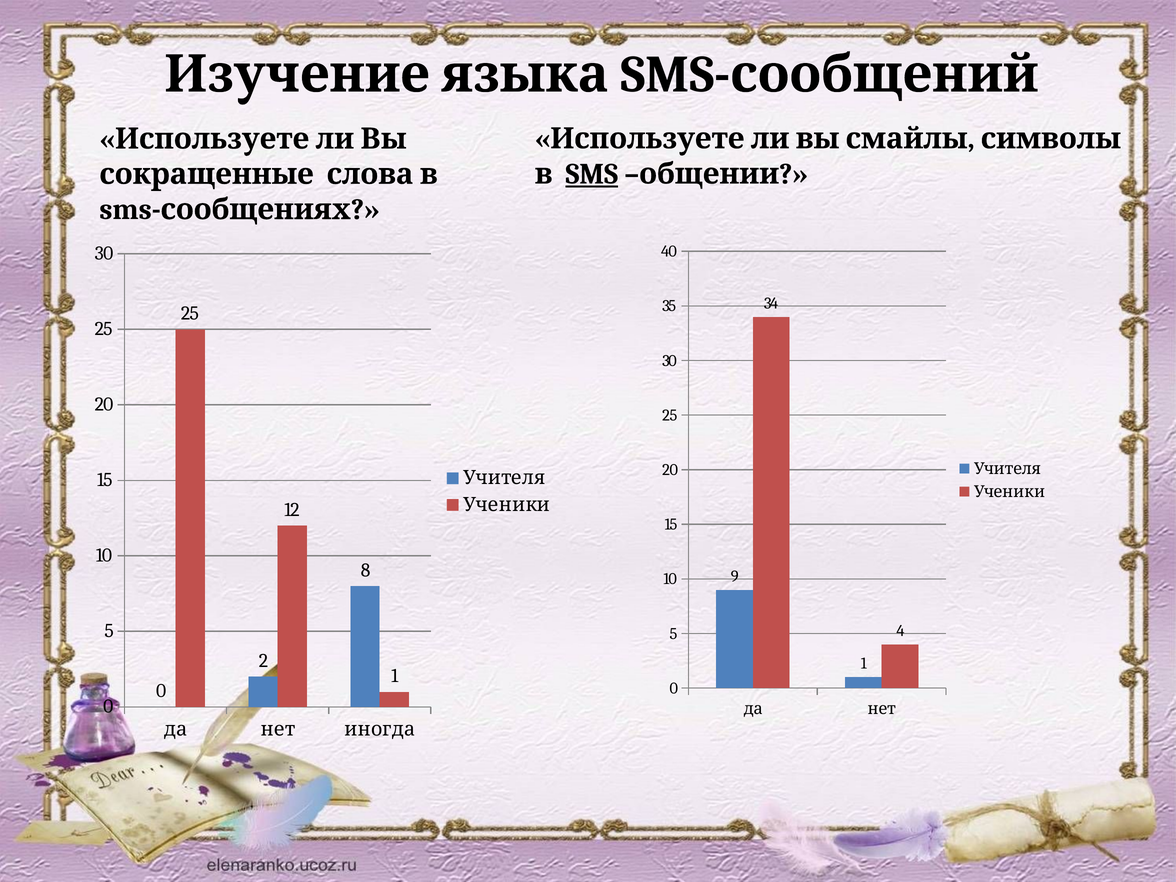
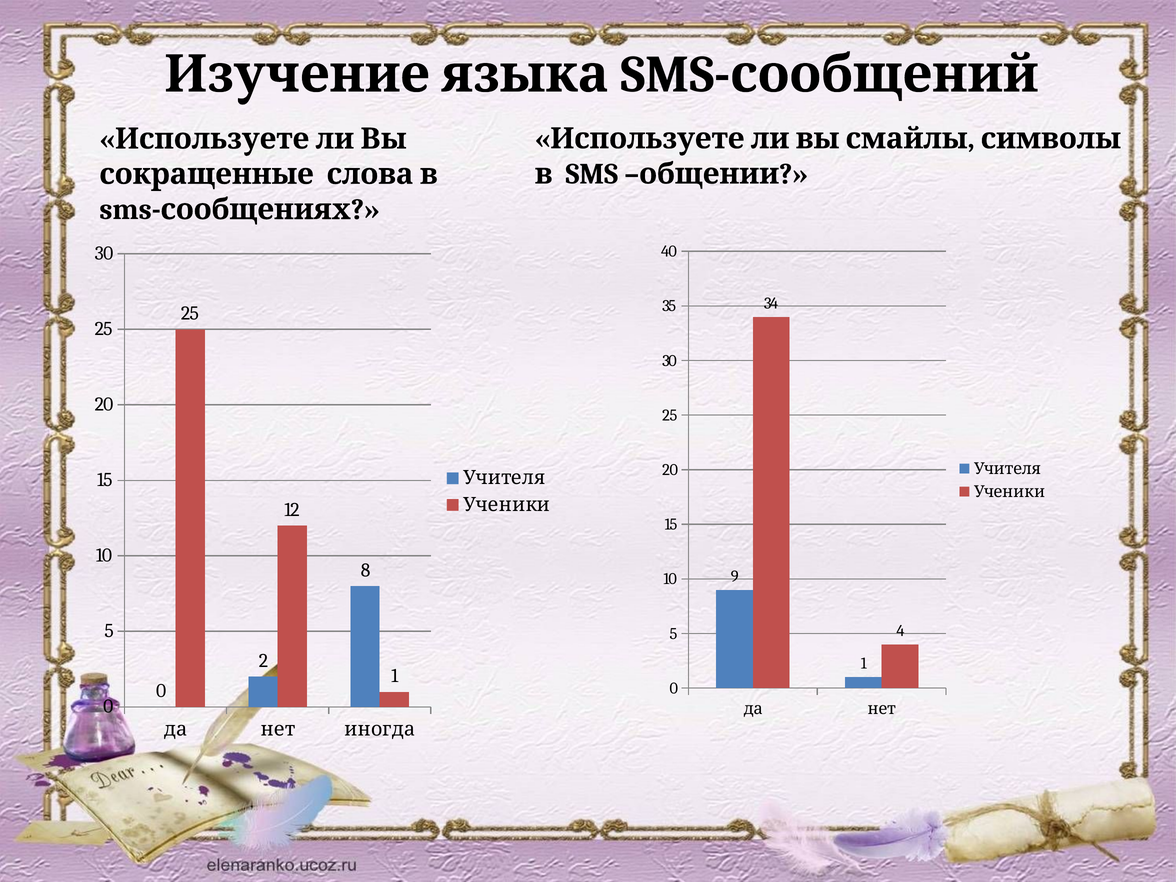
SMS underline: present -> none
